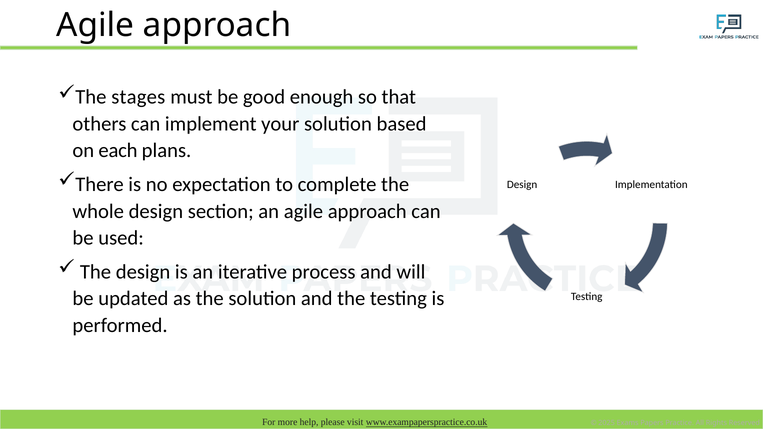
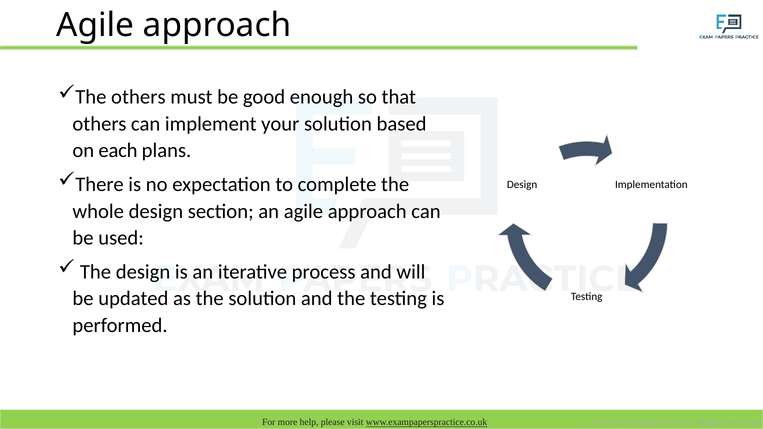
The stages: stages -> others
